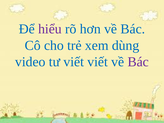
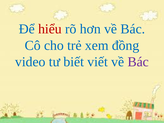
hiểu colour: purple -> red
dùng: dùng -> đồng
tư viết: viết -> biết
